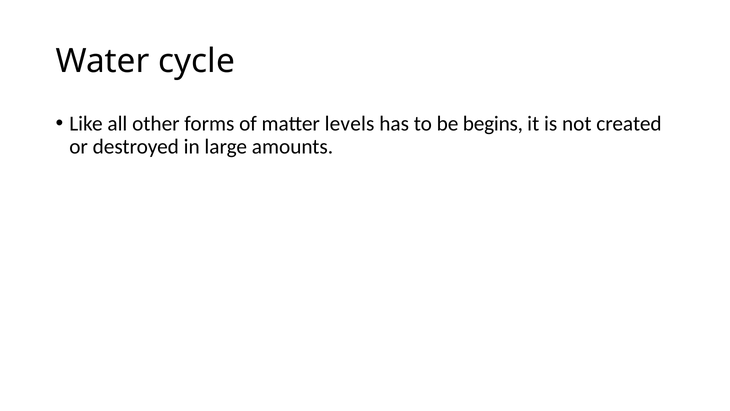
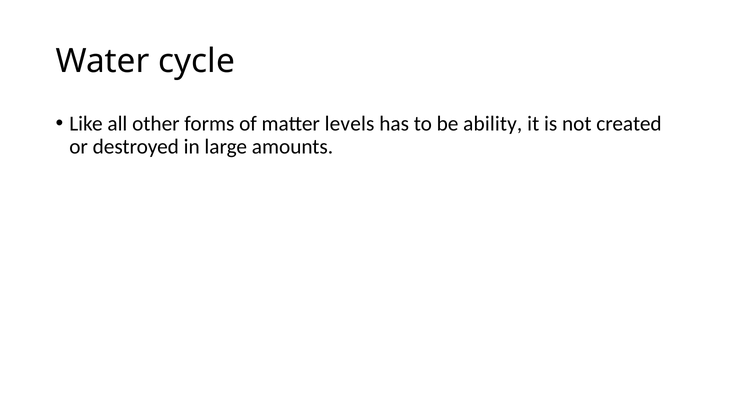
begins: begins -> ability
